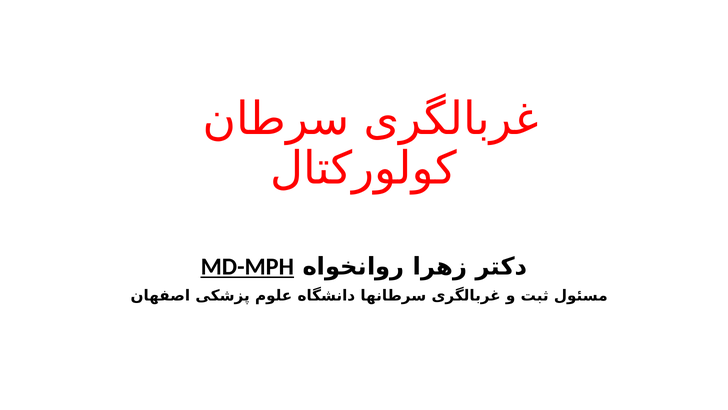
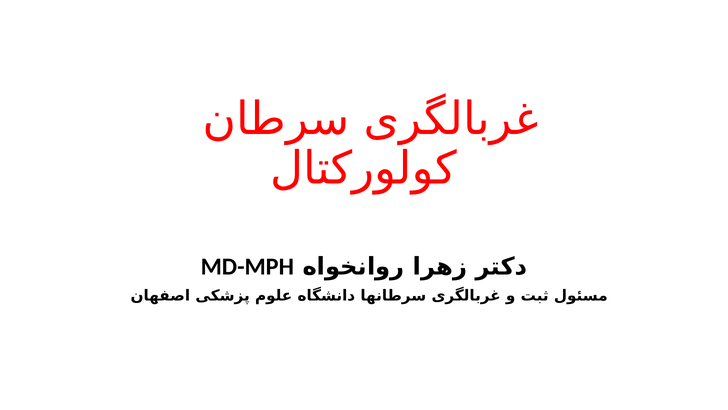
MD-MPH underline: present -> none
